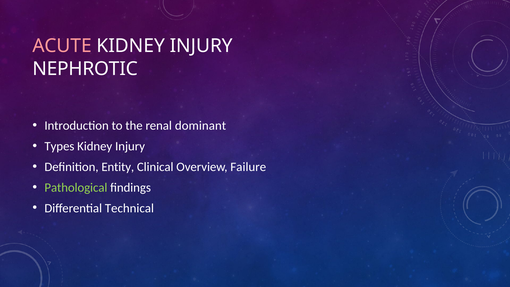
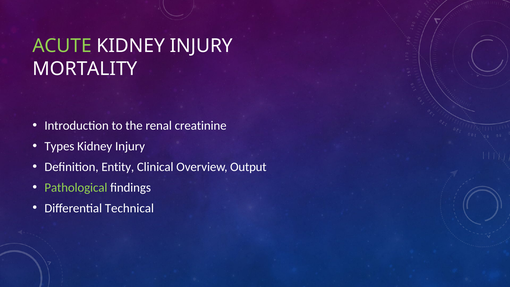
ACUTE colour: pink -> light green
NEPHROTIC: NEPHROTIC -> MORTALITY
dominant: dominant -> creatinine
Failure: Failure -> Output
